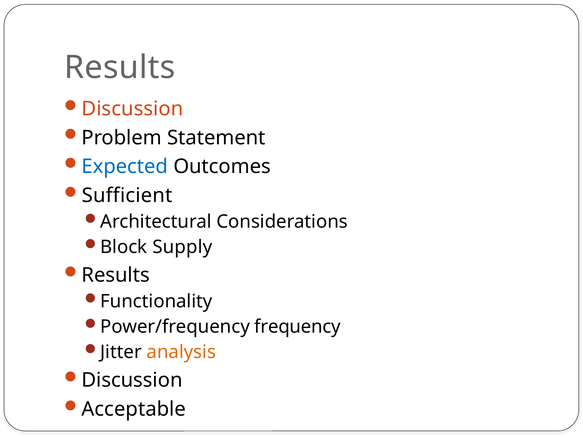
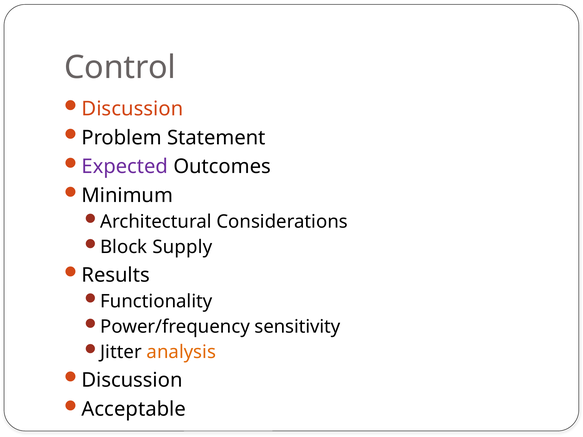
Results at (120, 67): Results -> Control
Expected colour: blue -> purple
Sufficient: Sufficient -> Minimum
frequency: frequency -> sensitivity
